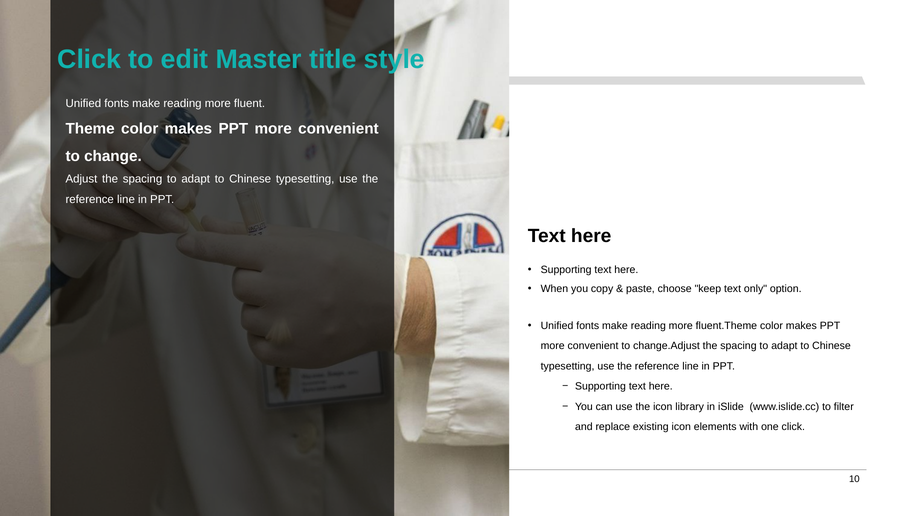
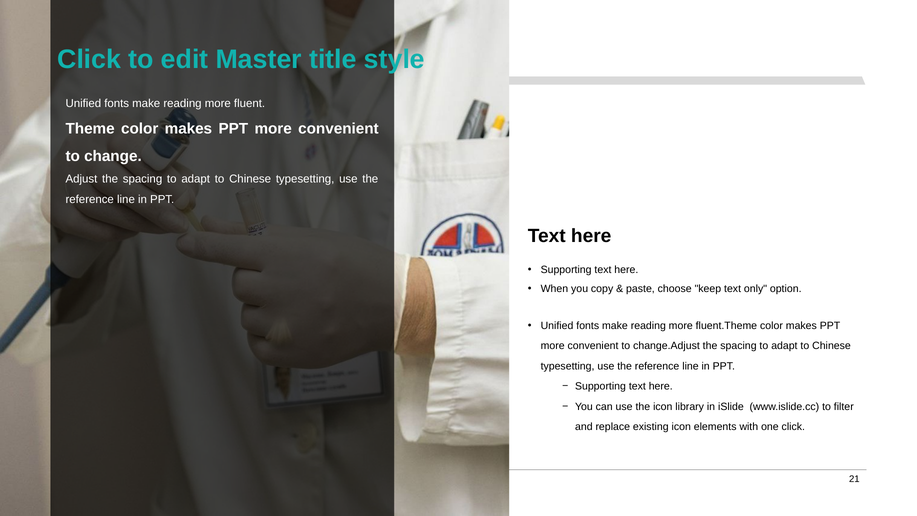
10: 10 -> 21
